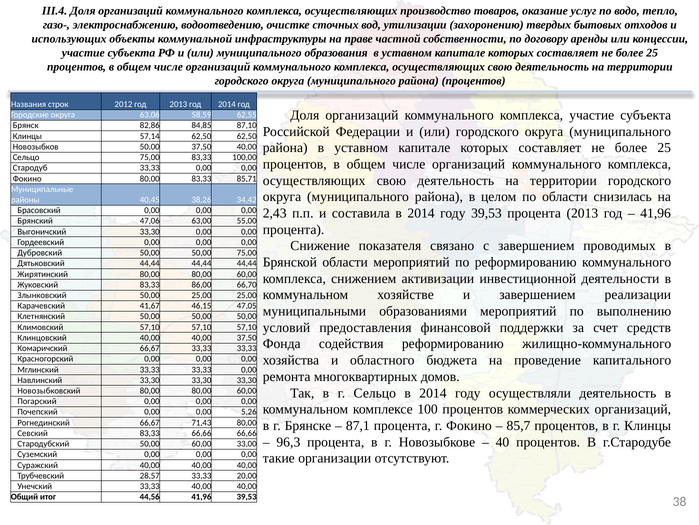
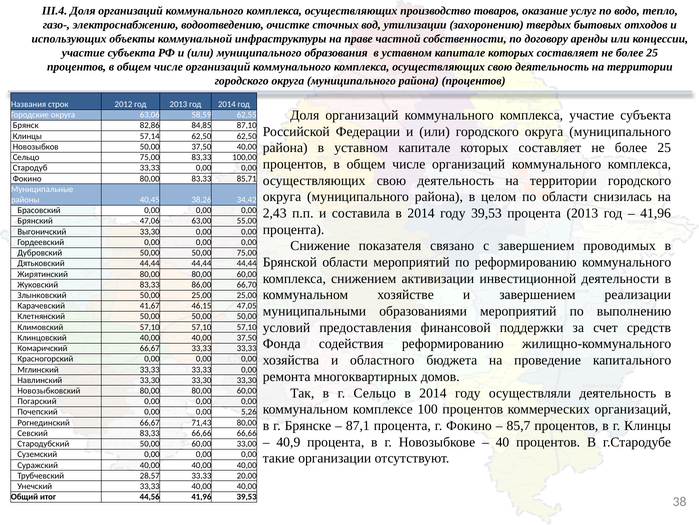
96,3: 96,3 -> 40,9
